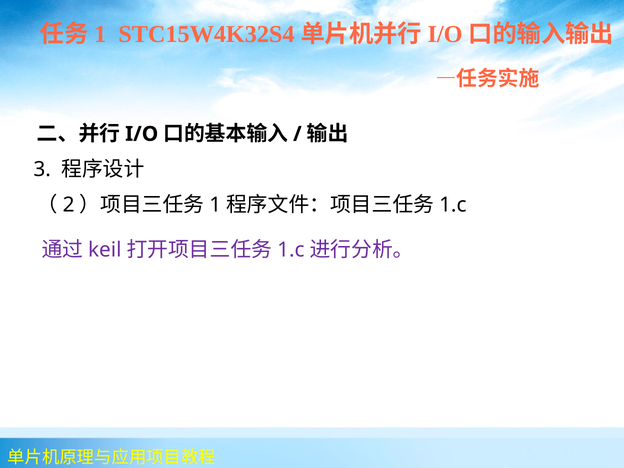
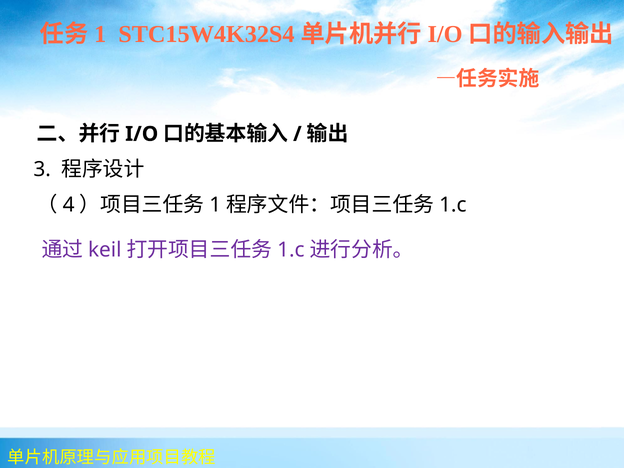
2: 2 -> 4
